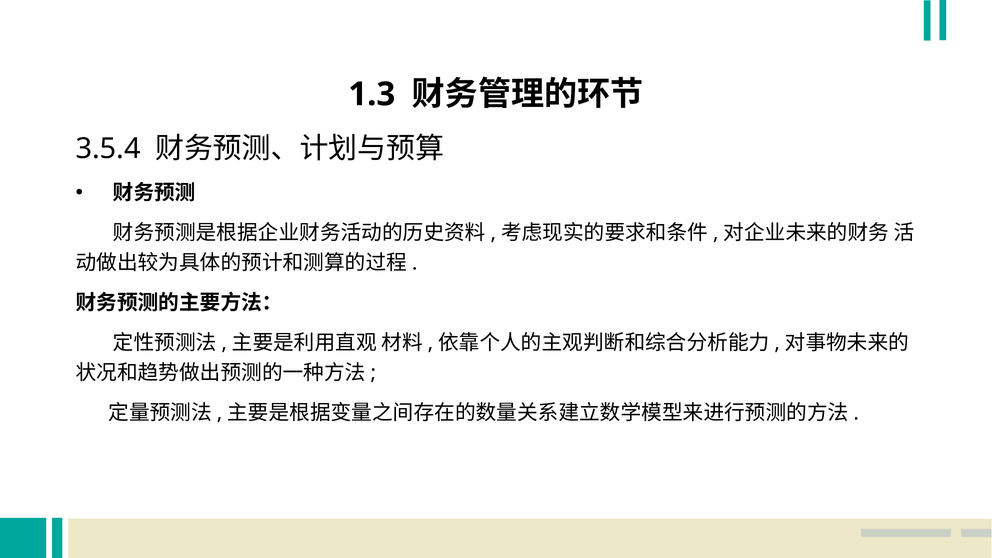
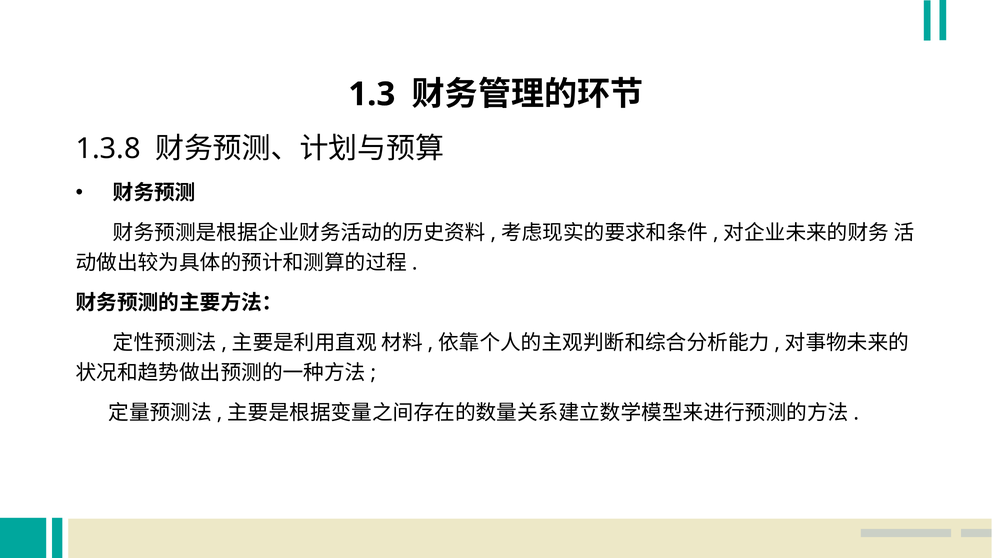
3.5.4: 3.5.4 -> 1.3.8
